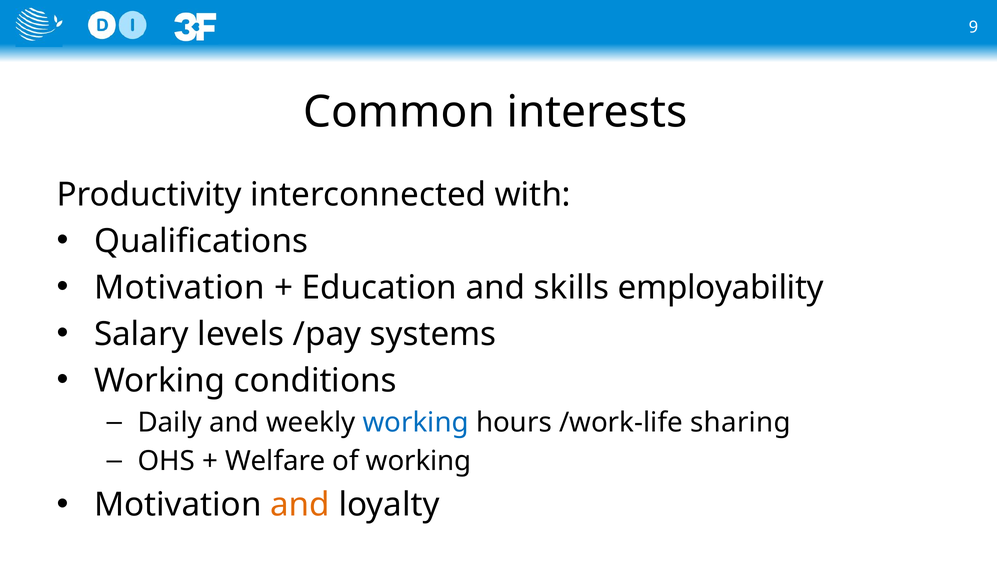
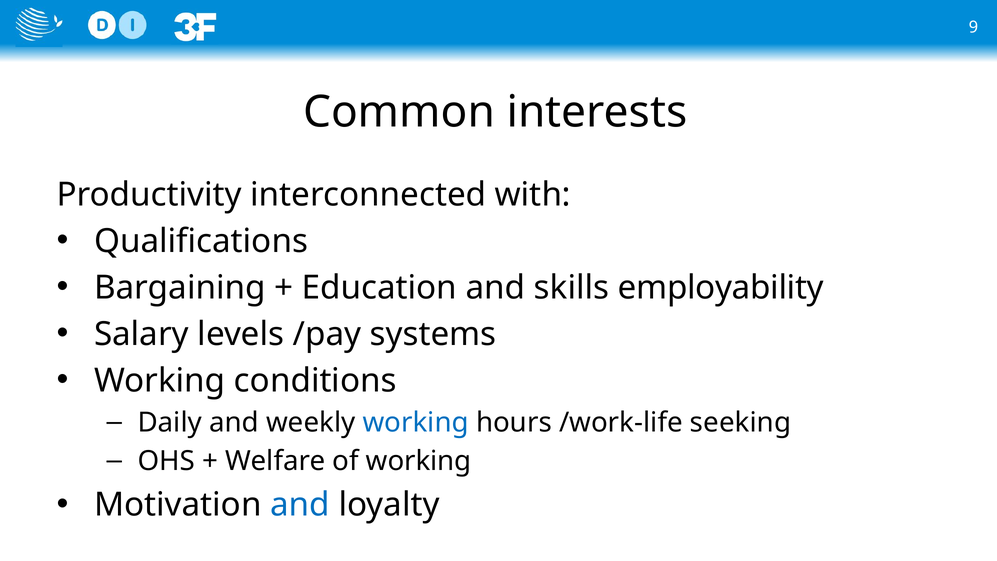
Motivation at (180, 288): Motivation -> Bargaining
sharing: sharing -> seeking
and at (300, 505) colour: orange -> blue
